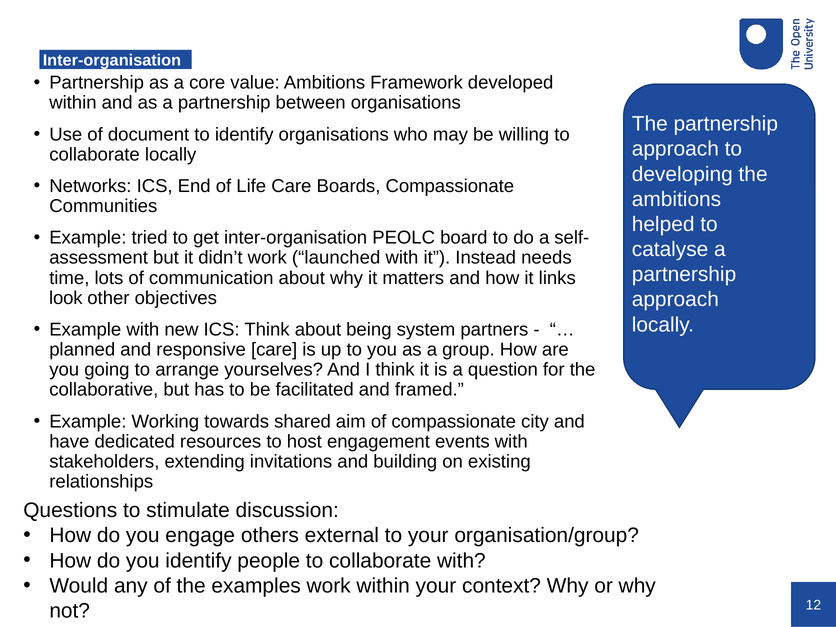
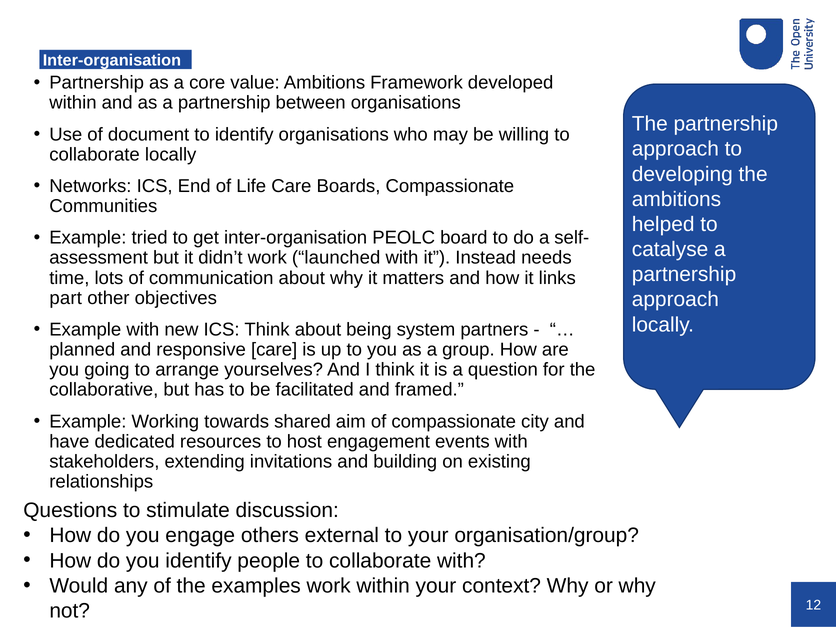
look: look -> part
